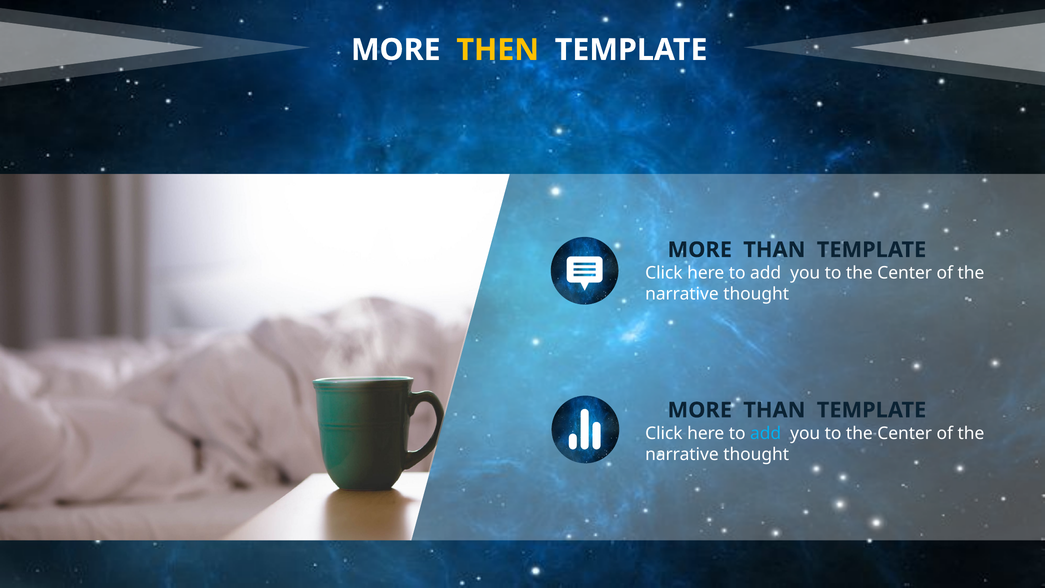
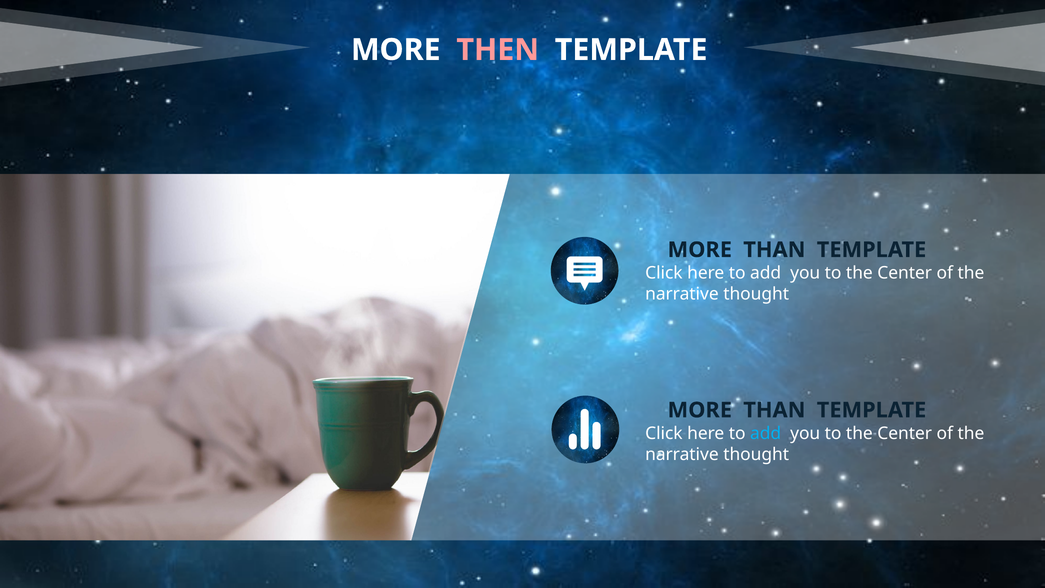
THEN colour: yellow -> pink
